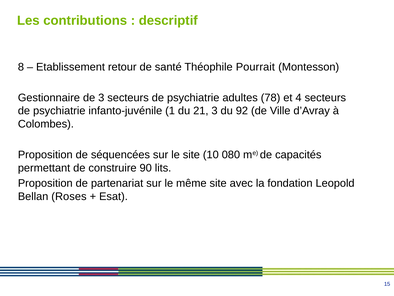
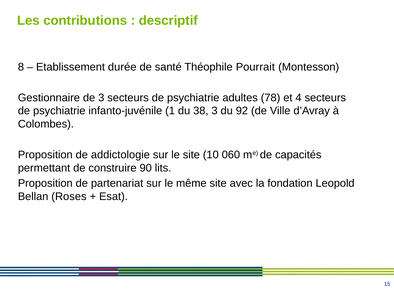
retour: retour -> durée
21: 21 -> 38
séquencées: séquencées -> addictologie
080: 080 -> 060
